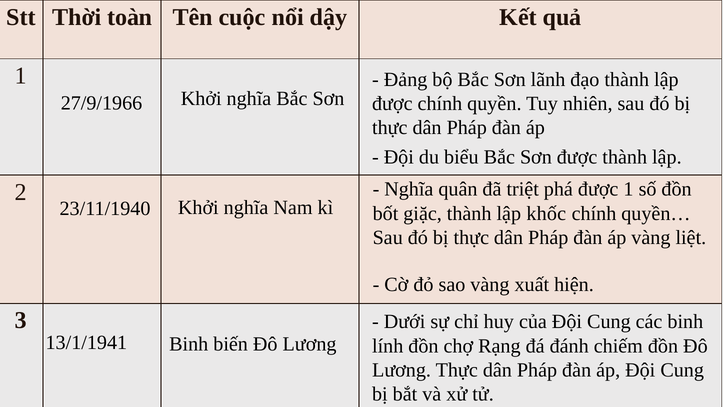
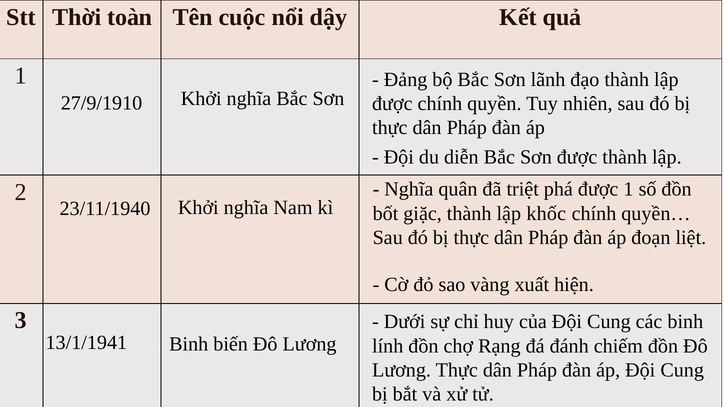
27/9/1966: 27/9/1966 -> 27/9/1910
biểu: biểu -> diễn
áp vàng: vàng -> đoạn
